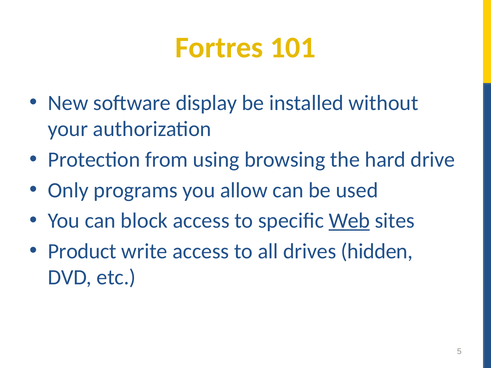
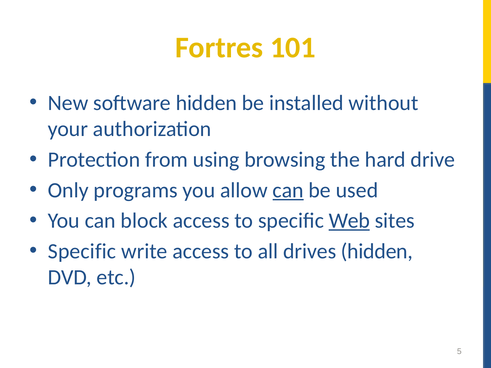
software display: display -> hidden
can at (288, 190) underline: none -> present
Product at (82, 251): Product -> Specific
